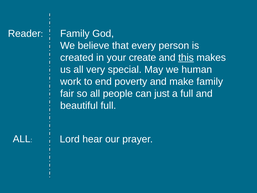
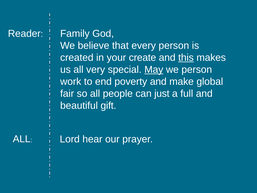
May underline: none -> present
we human: human -> person
make family: family -> global
beautiful full: full -> gift
